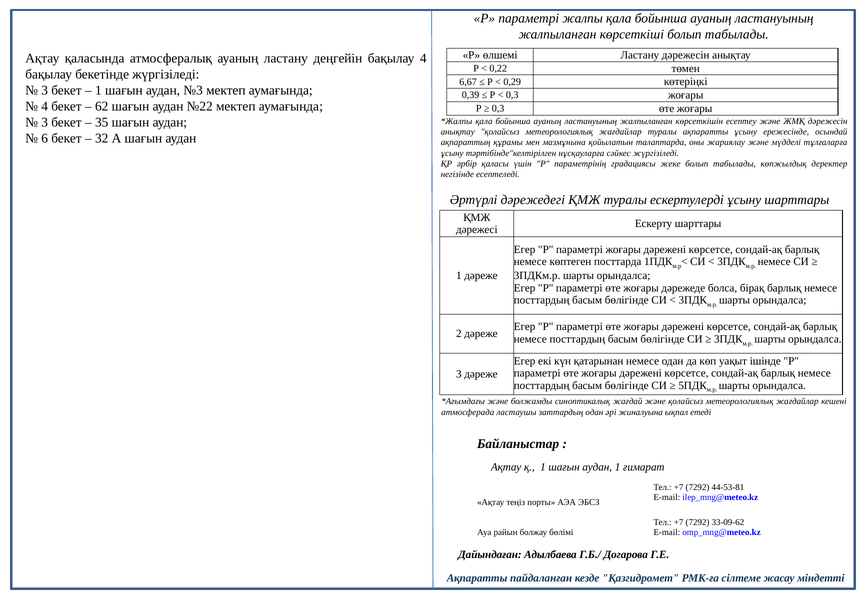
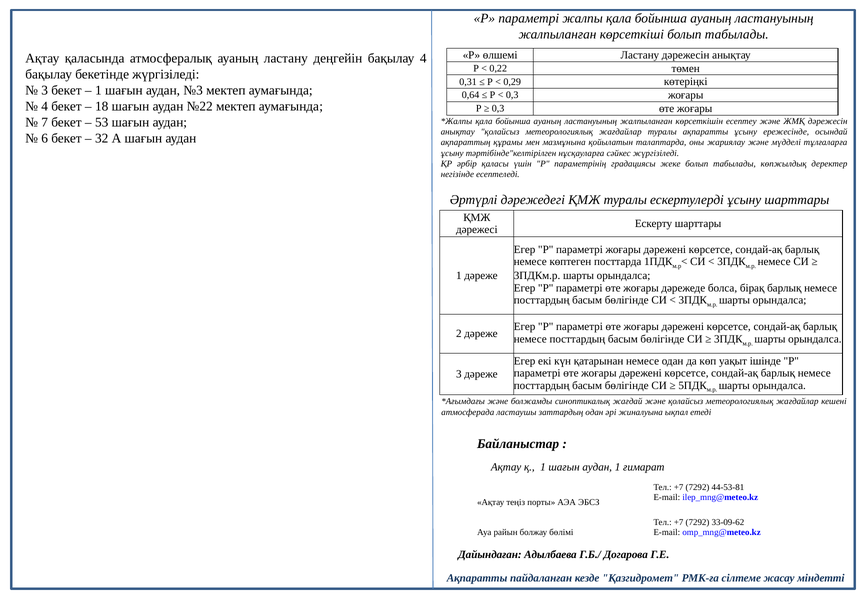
6,67: 6,67 -> 0,31
0,39: 0,39 -> 0,64
62: 62 -> 18
3 at (45, 123): 3 -> 7
35: 35 -> 53
